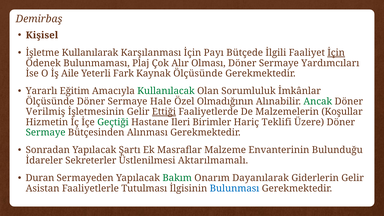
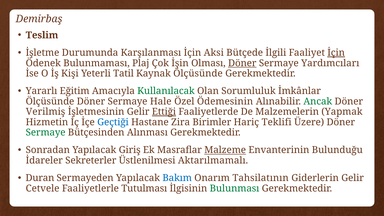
Kişisel: Kişisel -> Teslim
Kullanılarak: Kullanılarak -> Durumunda
Payı: Payı -> Aksi
Alır: Alır -> İşin
Döner at (242, 63) underline: none -> present
Aile: Aile -> Kişi
Fark: Fark -> Tatil
Olmadığının: Olmadığının -> Ödemesinin
Koşullar: Koşullar -> Yapmak
Geçtiği colour: green -> blue
Ileri: Ileri -> Zira
Şartı: Şartı -> Giriş
Malzeme underline: none -> present
Bakım colour: green -> blue
Dayanılarak: Dayanılarak -> Tahsilatının
Asistan: Asistan -> Cetvele
Bulunması colour: blue -> green
